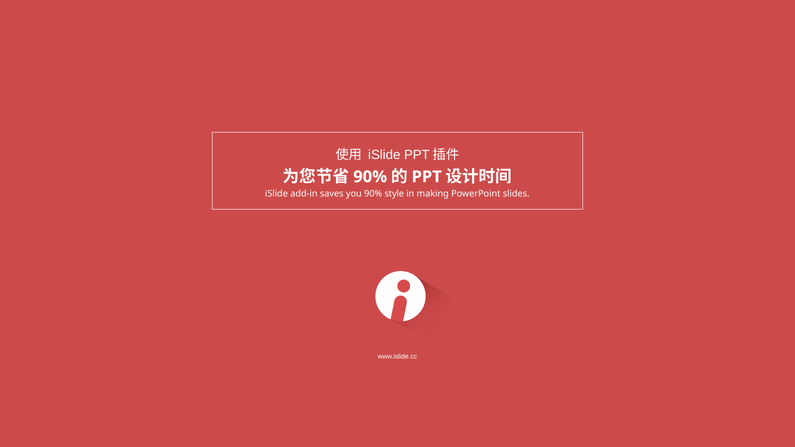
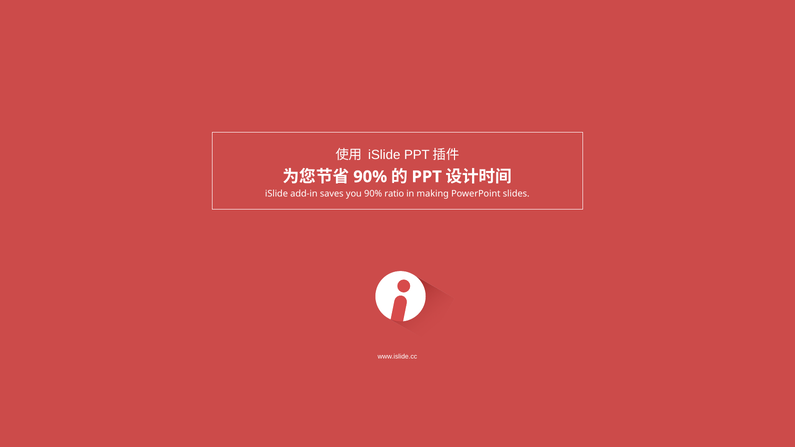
style: style -> ratio
